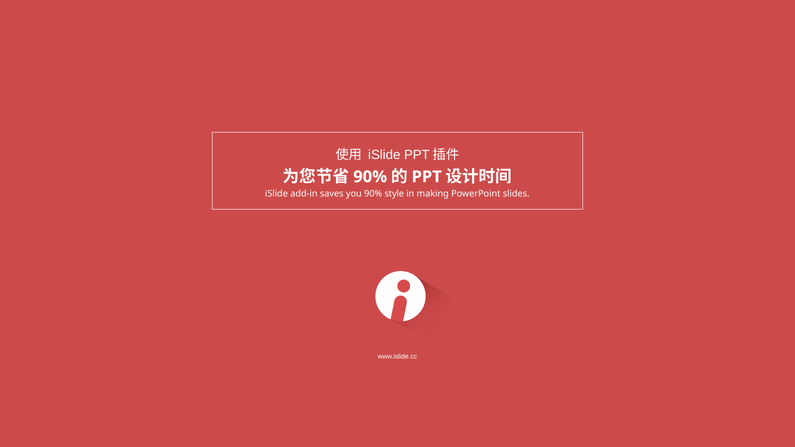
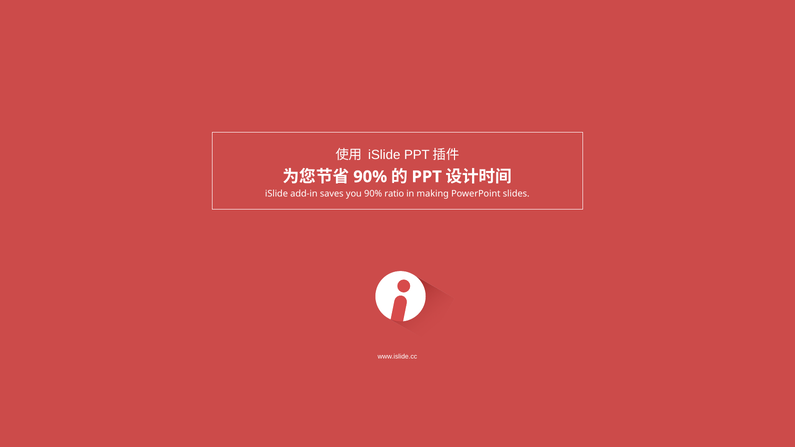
style: style -> ratio
